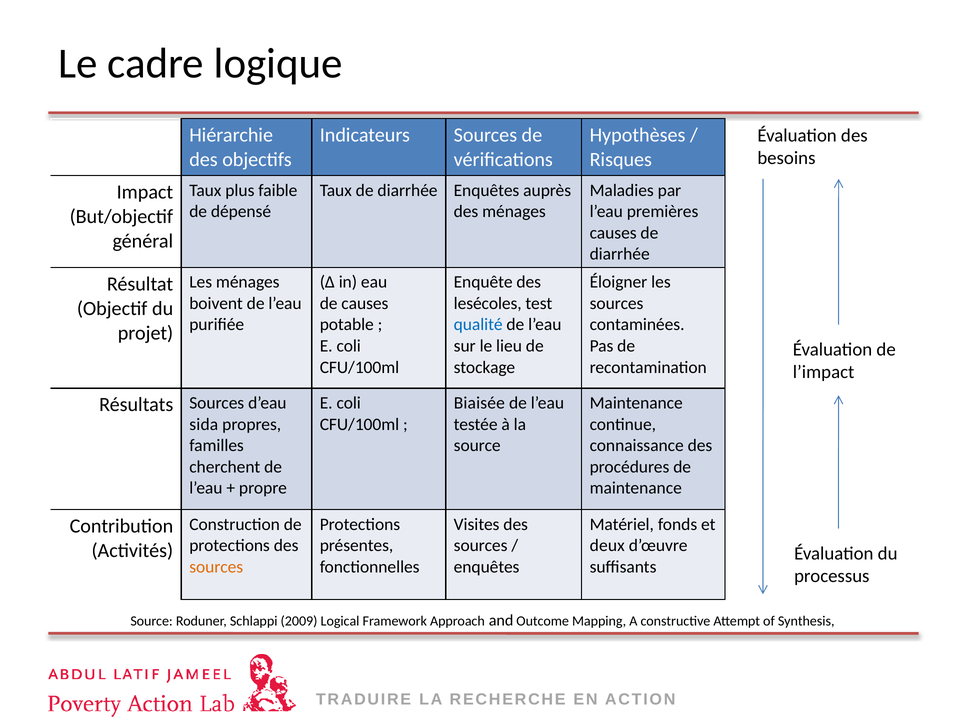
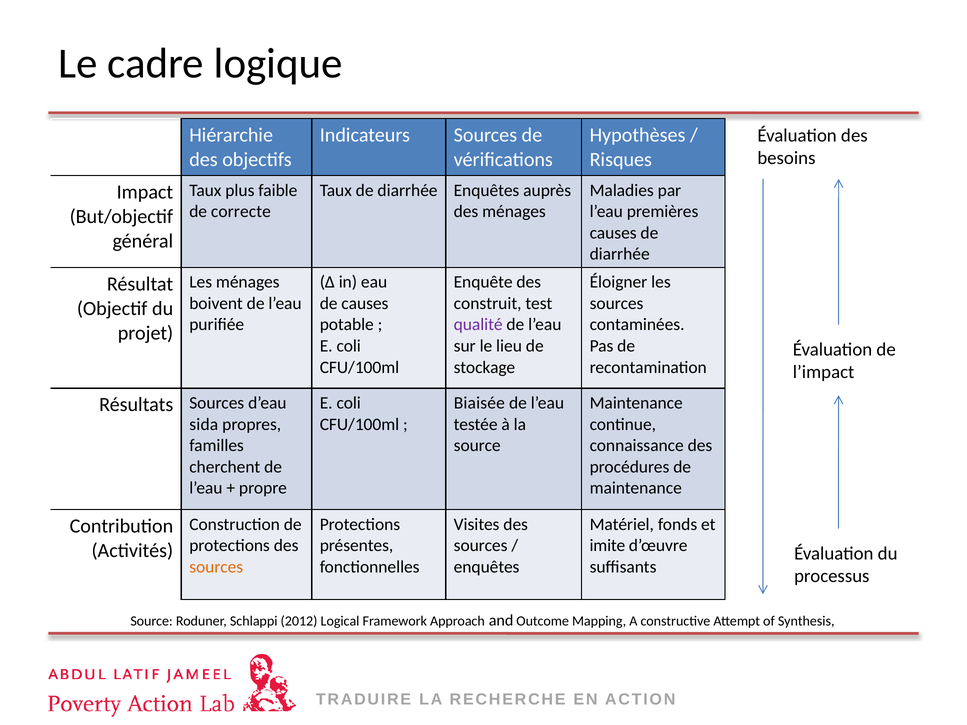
dépensé: dépensé -> correcte
lesécoles: lesécoles -> construit
qualité colour: blue -> purple
deux: deux -> imite
2009: 2009 -> 2012
